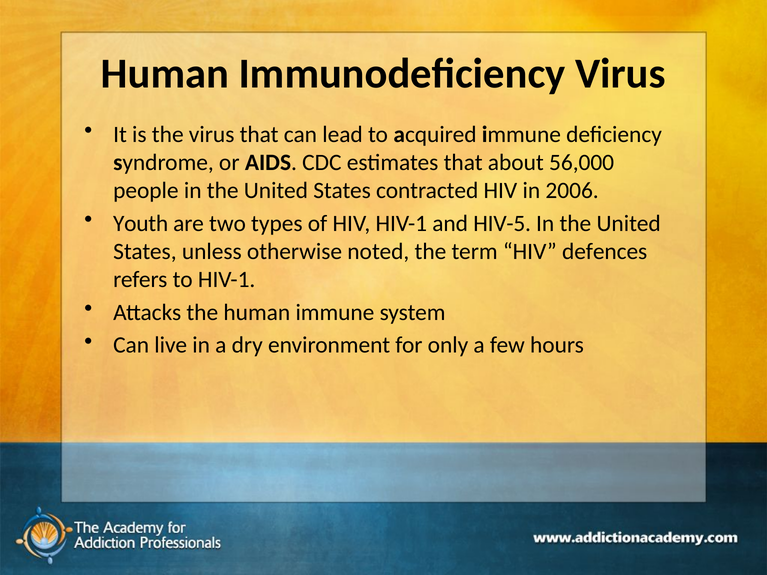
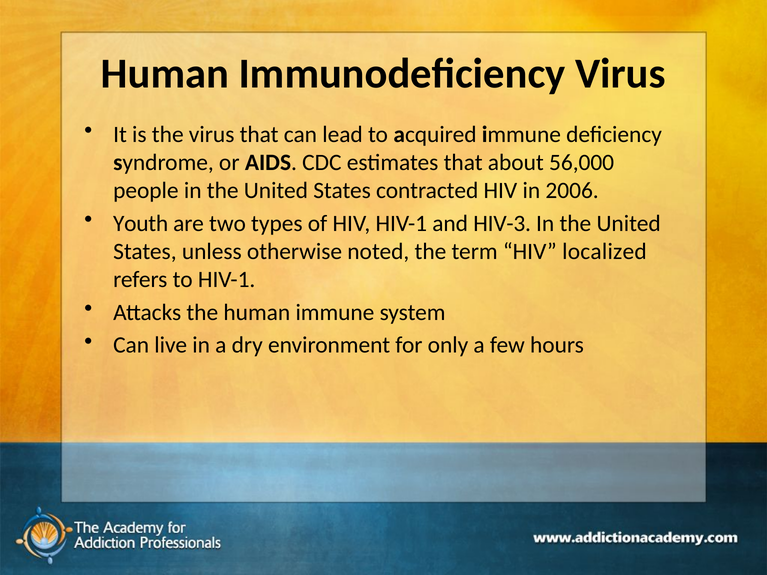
HIV-5: HIV-5 -> HIV-3
defences: defences -> localized
